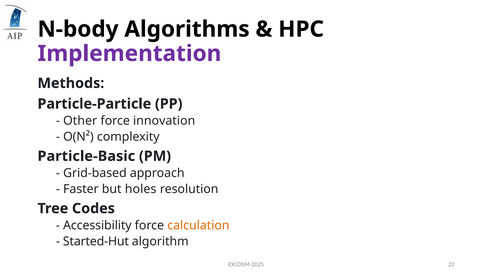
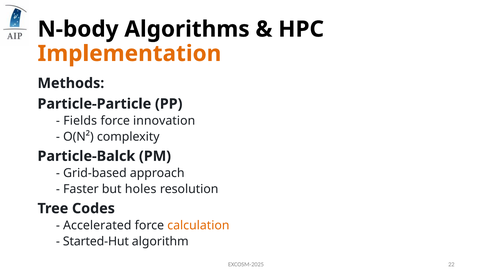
Implementation colour: purple -> orange
Other: Other -> Fields
Particle-Basic: Particle-Basic -> Particle-Balck
Accessibility: Accessibility -> Accelerated
